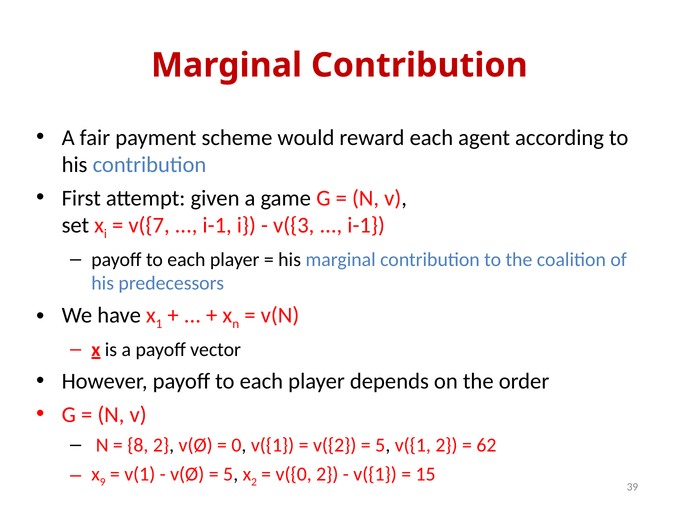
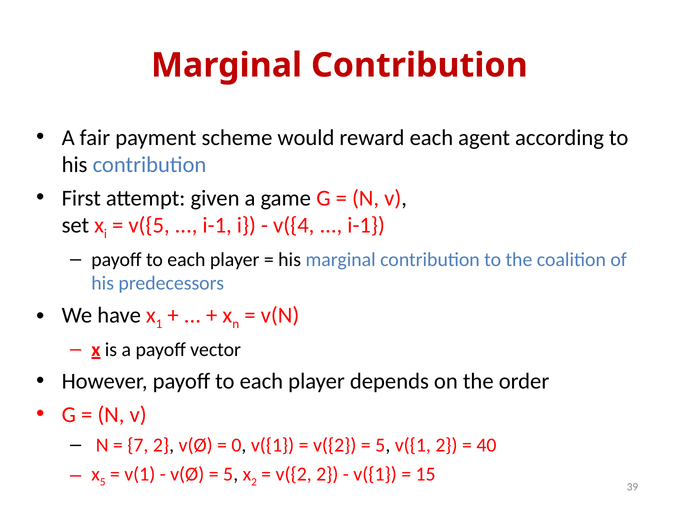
v({7: v({7 -> v({5
v({3: v({3 -> v({4
8: 8 -> 7
62: 62 -> 40
x 9: 9 -> 5
v({0 at (294, 474): v({0 -> v({2
